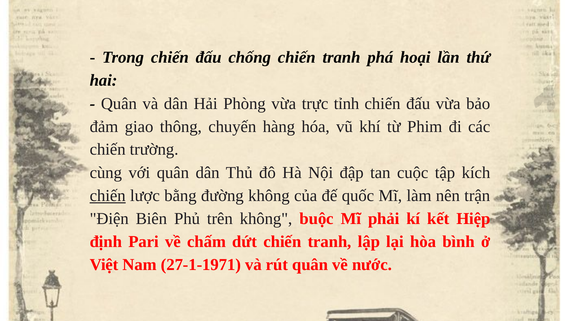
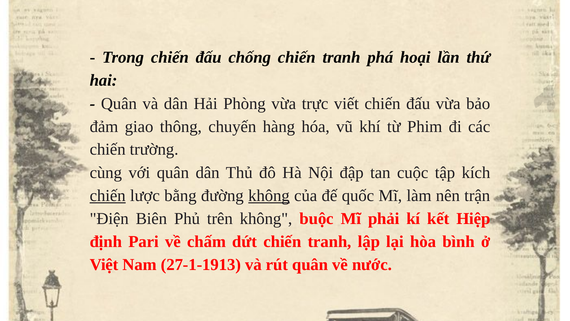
tỉnh: tỉnh -> viết
không at (269, 195) underline: none -> present
27-1-1971: 27-1-1971 -> 27-1-1913
